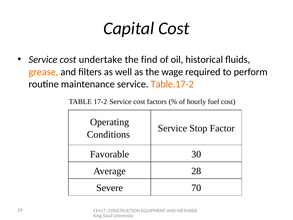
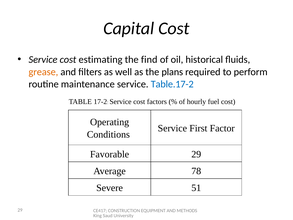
undertake: undertake -> estimating
wage: wage -> plans
Table.17-2 colour: orange -> blue
Stop: Stop -> First
Favorable 30: 30 -> 29
28: 28 -> 78
70: 70 -> 51
